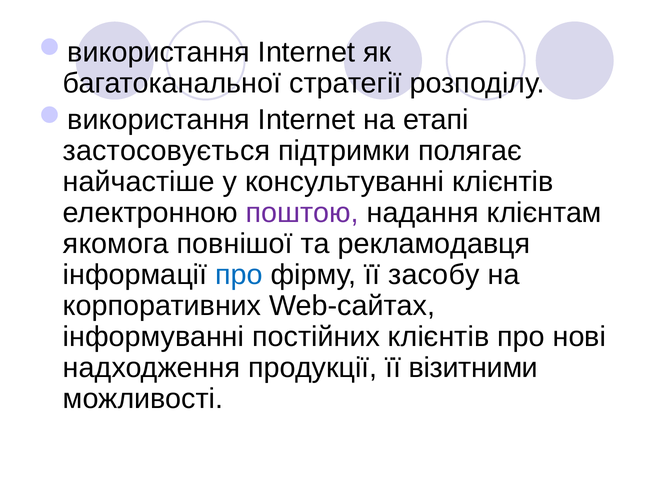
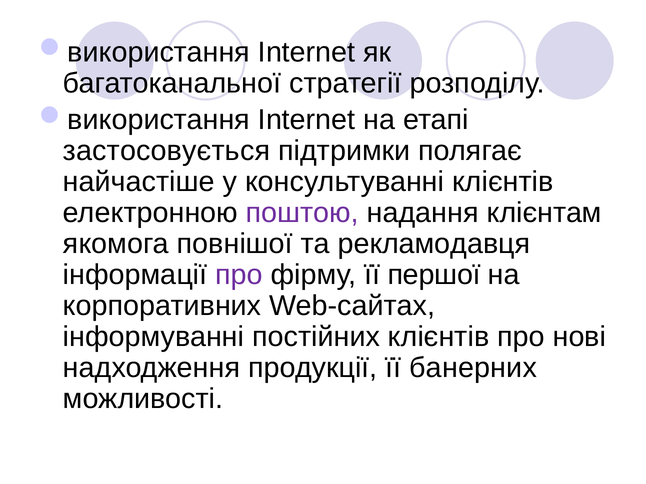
про at (239, 275) colour: blue -> purple
засобу: засобу -> першої
візитними: візитними -> банерних
